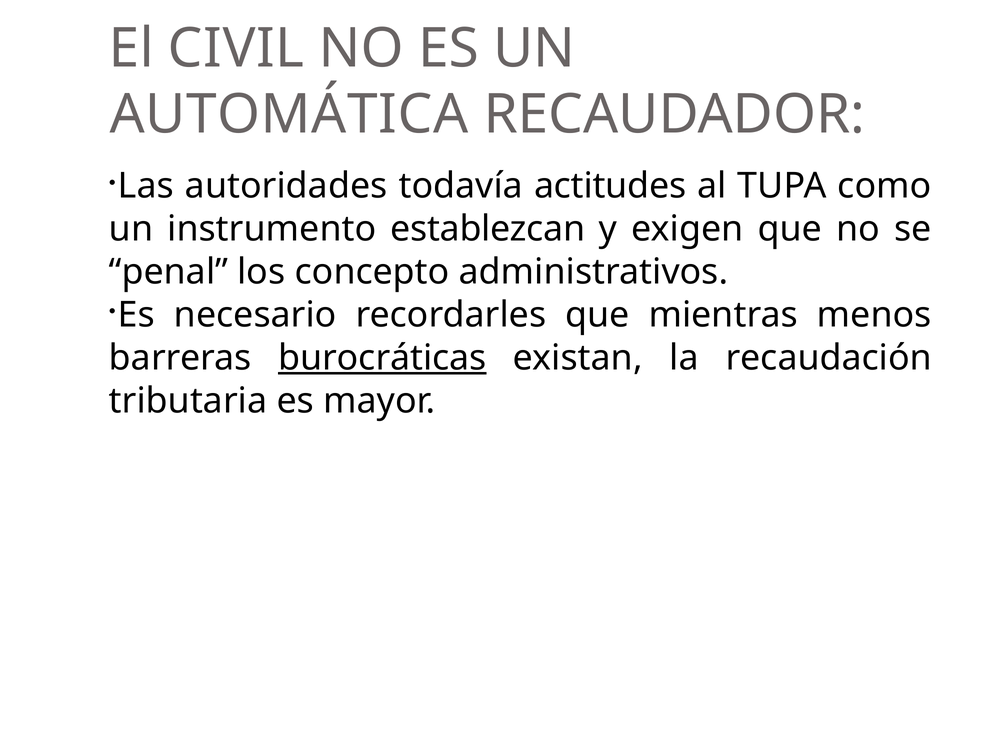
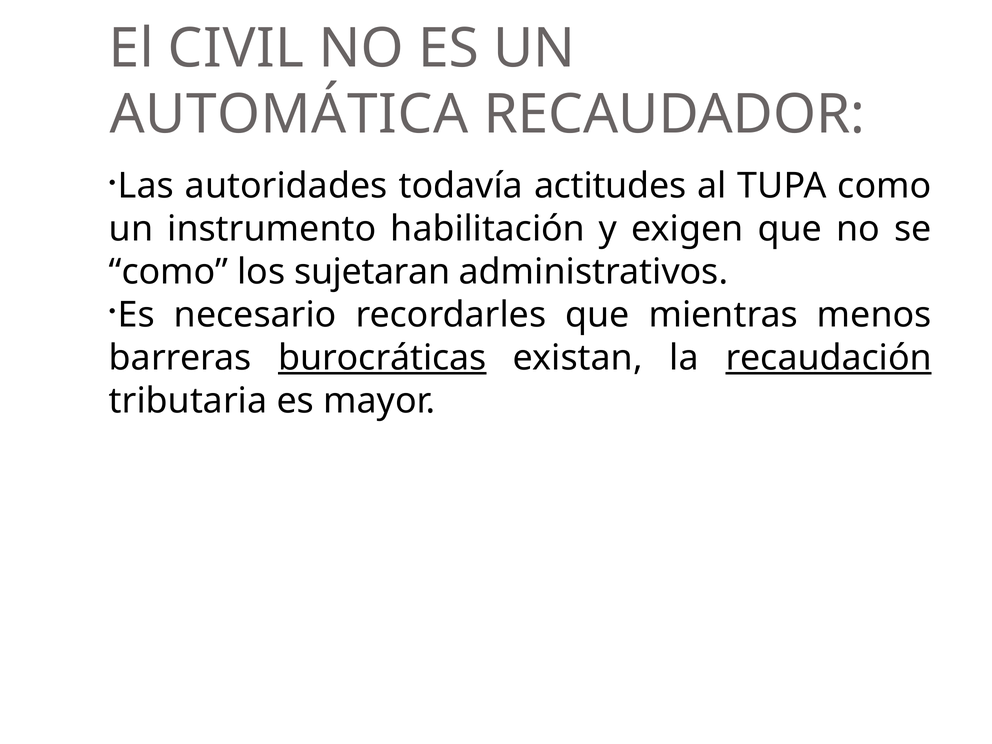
establezcan: establezcan -> habilitación
penal at (169, 272): penal -> como
concepto: concepto -> sujetaran
recaudación underline: none -> present
